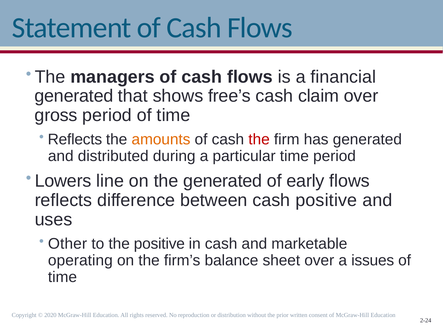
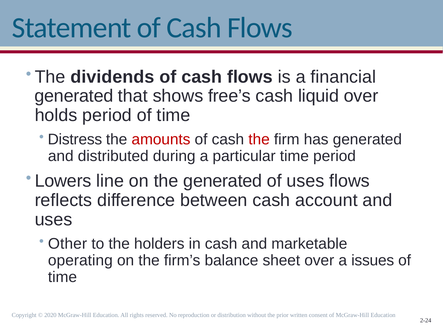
managers: managers -> dividends
claim: claim -> liquid
gross: gross -> holds
Reflects at (75, 140): Reflects -> Distress
amounts colour: orange -> red
of early: early -> uses
cash positive: positive -> account
the positive: positive -> holders
